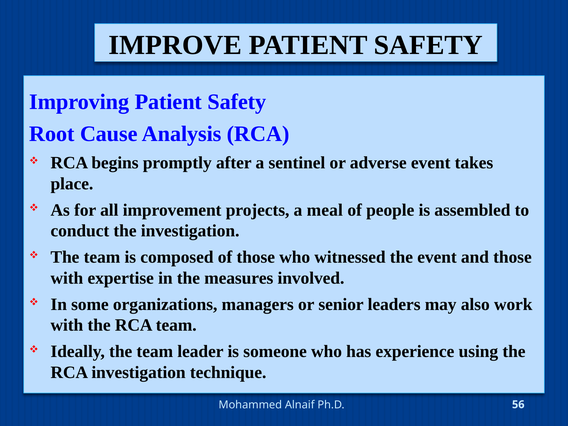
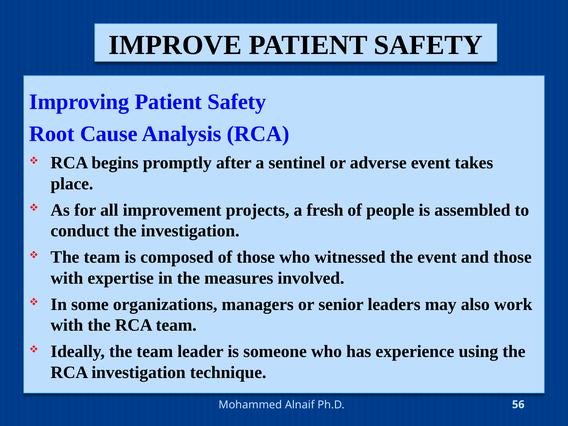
meal: meal -> fresh
